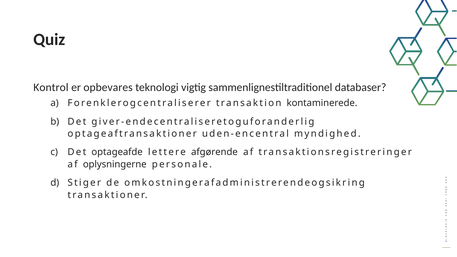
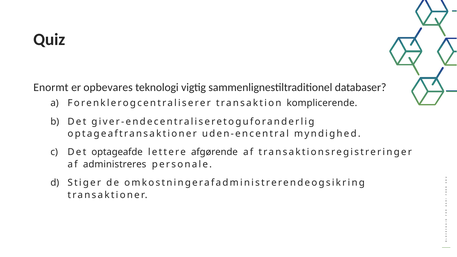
Kontrol: Kontrol -> Enormt
kontaminerede: kontaminerede -> komplicerende
oplysningerne: oplysningerne -> administreres
